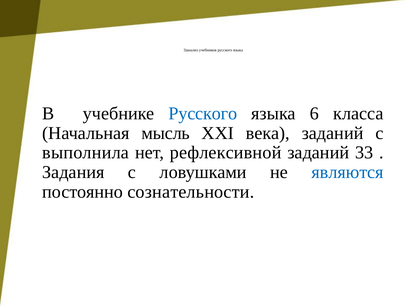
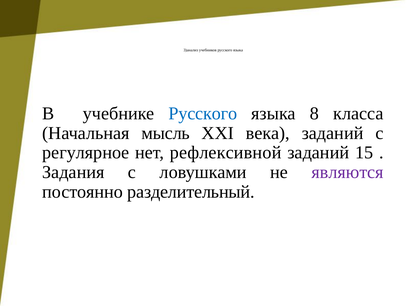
6: 6 -> 8
выполнила: выполнила -> регулярное
33: 33 -> 15
являются colour: blue -> purple
сознательности: сознательности -> разделительный
